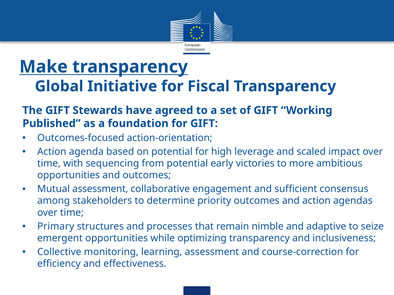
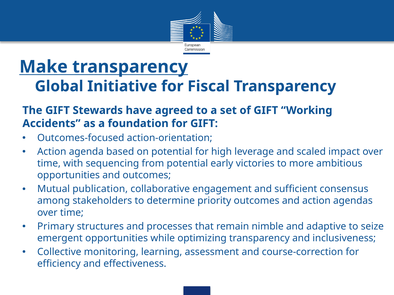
Published: Published -> Accidents
Mutual assessment: assessment -> publication
